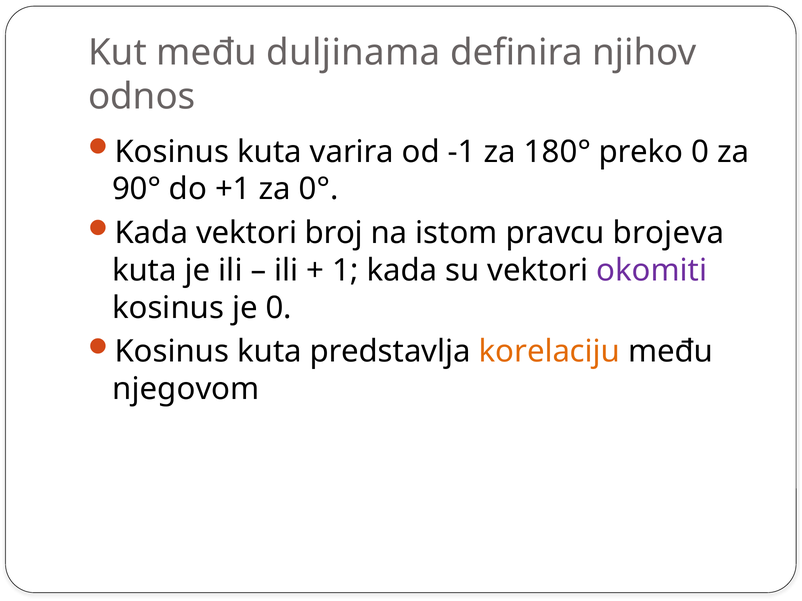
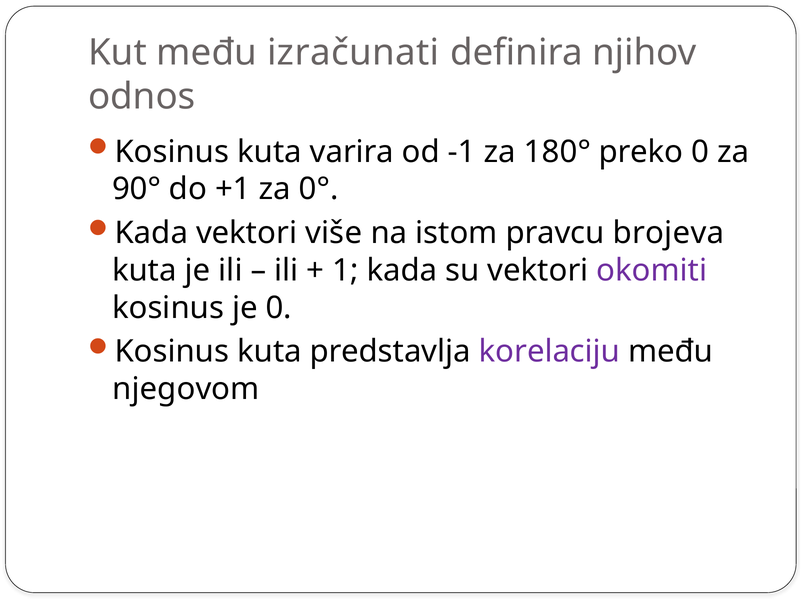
duljinama: duljinama -> izračunati
broj: broj -> više
korelaciju colour: orange -> purple
